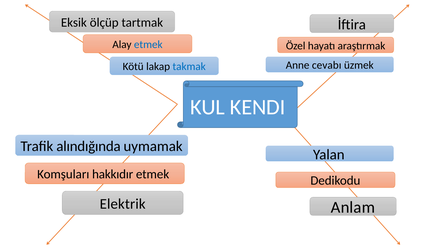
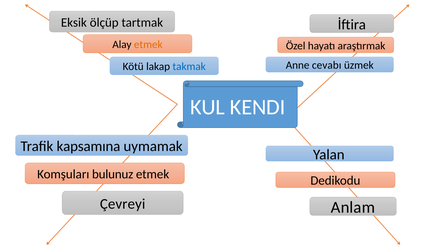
etmek at (148, 45) colour: blue -> orange
alındığında: alındığında -> kapsamına
hakkıdır: hakkıdır -> bulunuz
Elektrik: Elektrik -> Çevreyi
